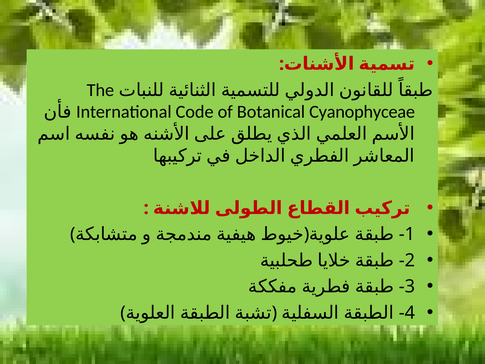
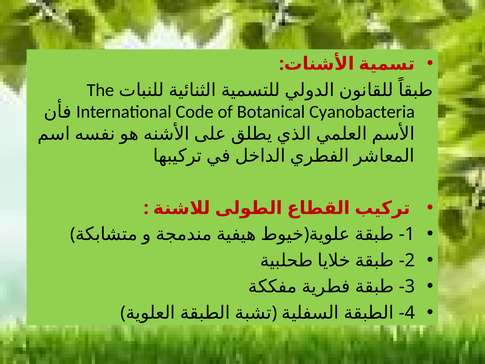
Cyanophyceae: Cyanophyceae -> Cyanobacteria
